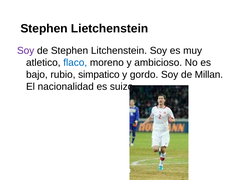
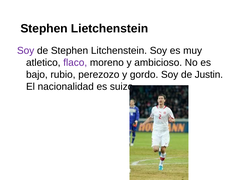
flaco colour: blue -> purple
simpatico: simpatico -> perezozo
Millan: Millan -> Justin
